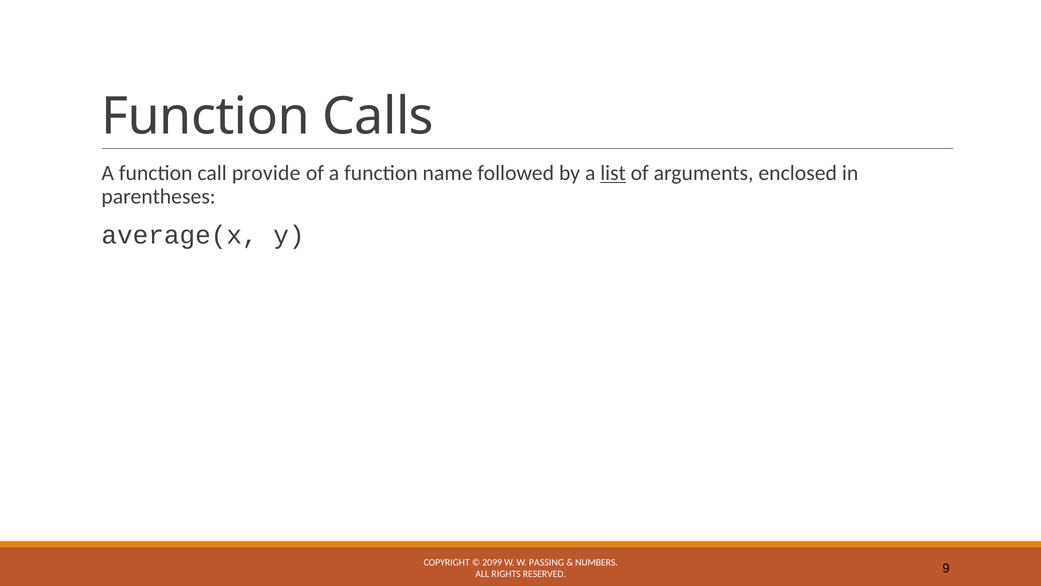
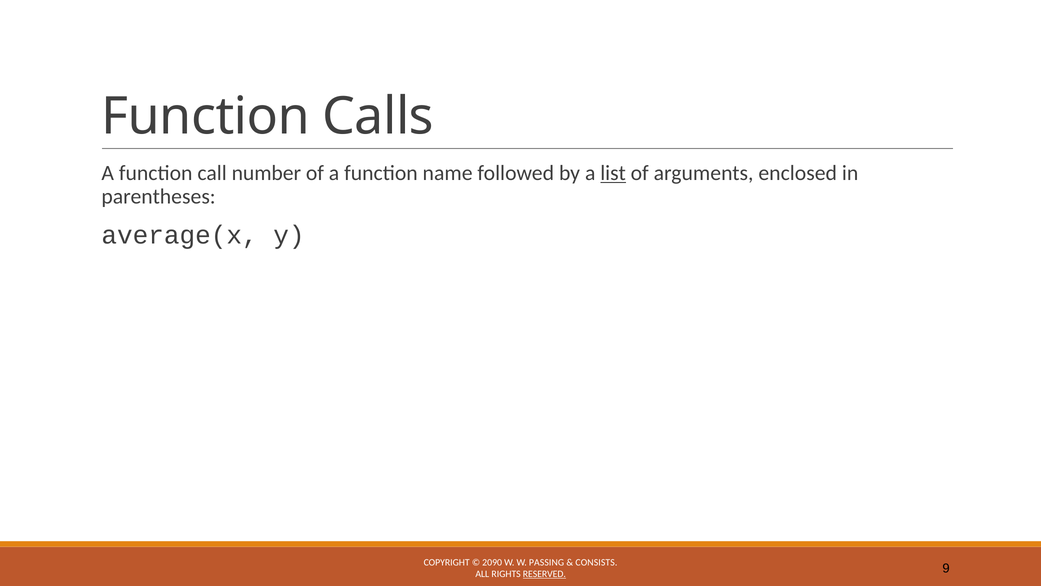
provide: provide -> number
2099: 2099 -> 2090
NUMBERS: NUMBERS -> CONSISTS
RESERVED underline: none -> present
